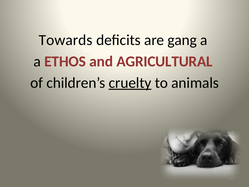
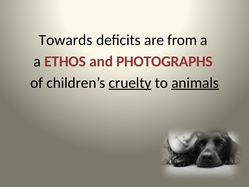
gang: gang -> from
AGRICULTURAL: AGRICULTURAL -> PHOTOGRAPHS
animals underline: none -> present
